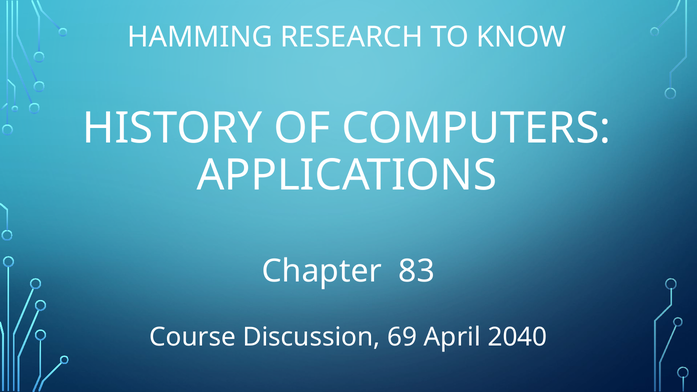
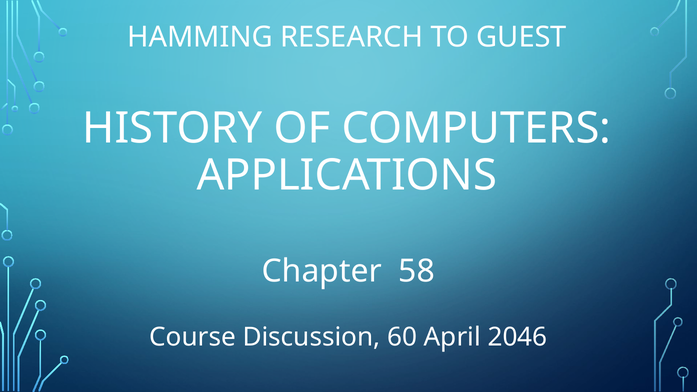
KNOW: KNOW -> GUEST
83: 83 -> 58
69: 69 -> 60
2040: 2040 -> 2046
